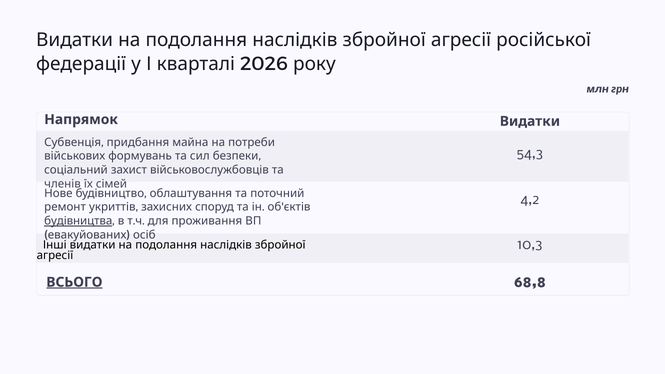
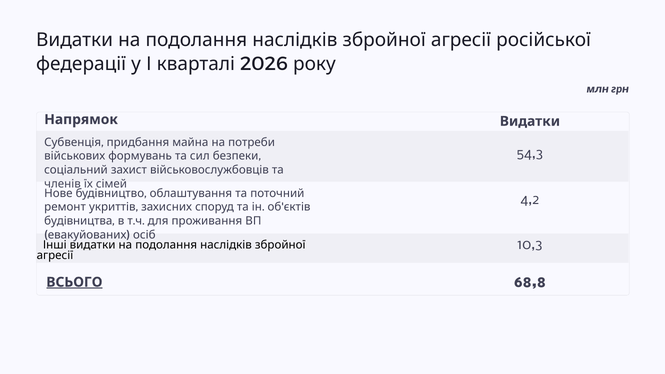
будівництва underline: present -> none
